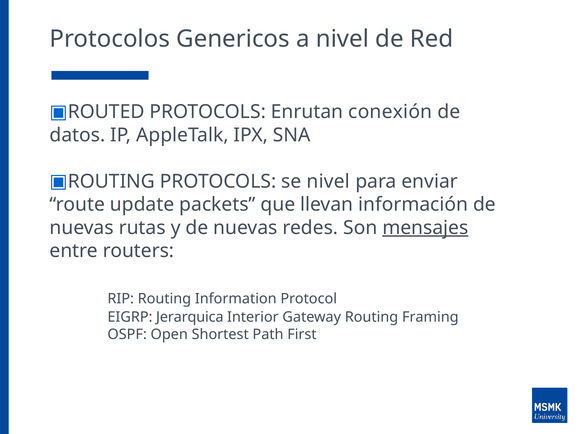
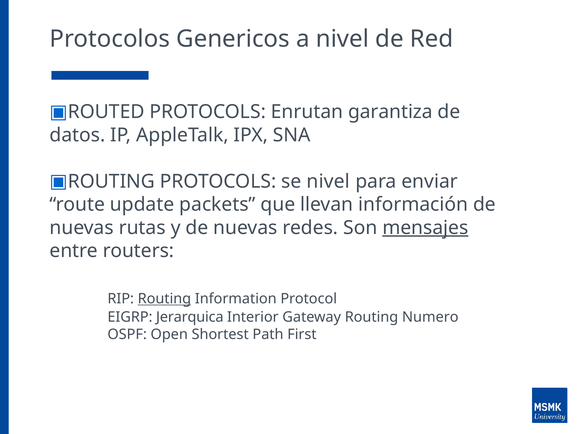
conexión: conexión -> garantiza
Routing at (164, 299) underline: none -> present
Framing: Framing -> Numero
